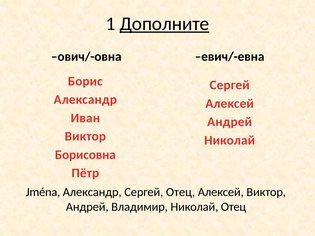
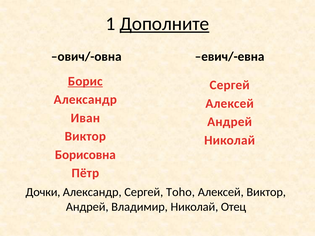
Борис underline: none -> present
Jména: Jména -> Дочки
Сергей Отец: Отец -> Toho
